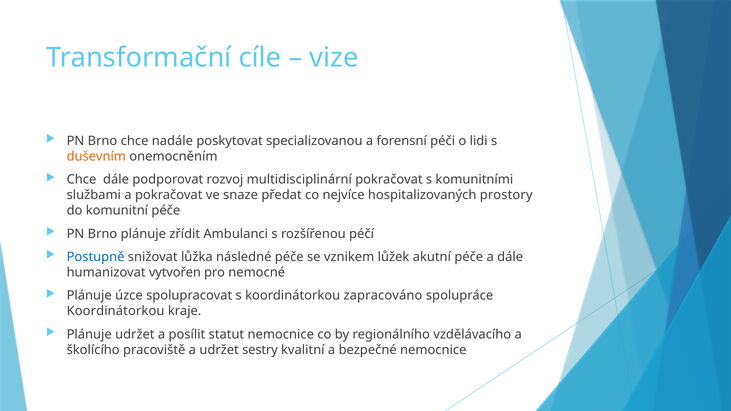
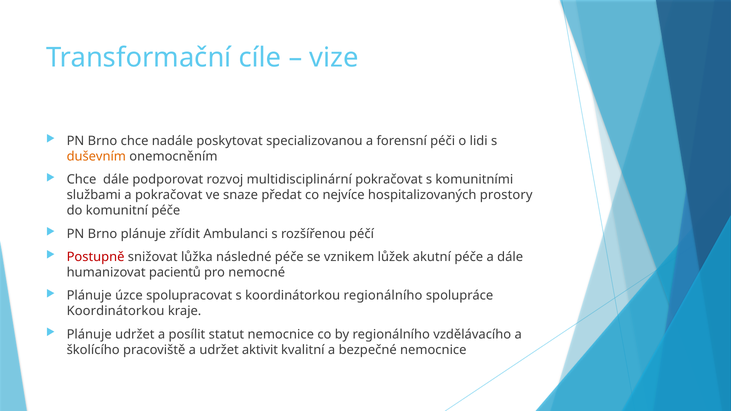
Postupně colour: blue -> red
vytvořen: vytvořen -> pacientů
koordinátorkou zapracováno: zapracováno -> regionálního
sestry: sestry -> aktivit
